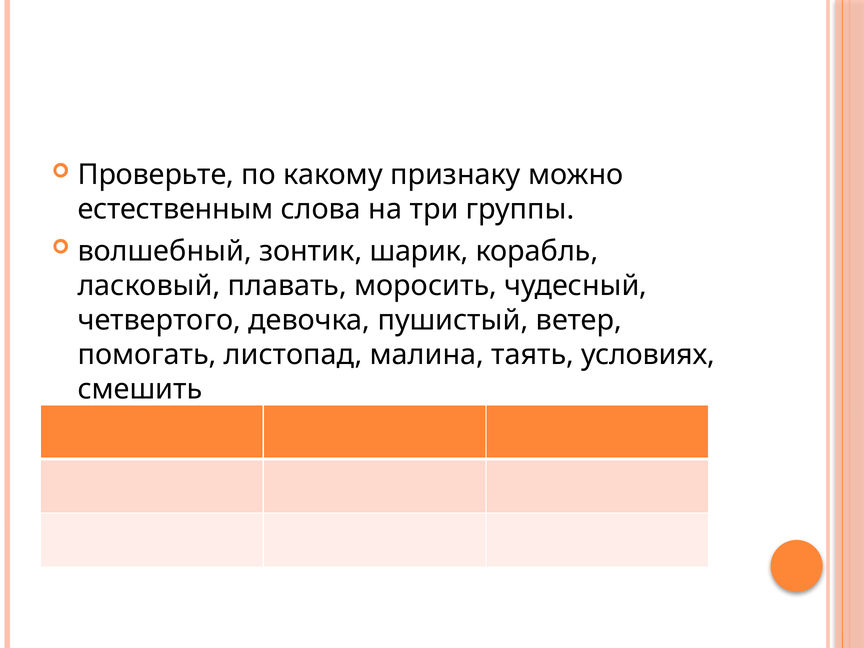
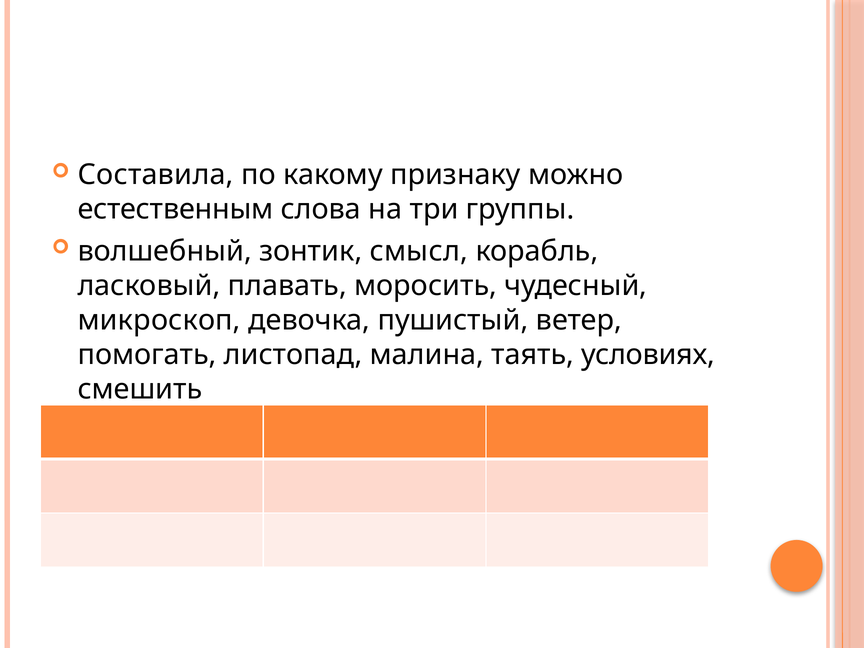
Проверьте: Проверьте -> Составила
шарик: шарик -> смысл
четвертого: четвертого -> микроскоп
